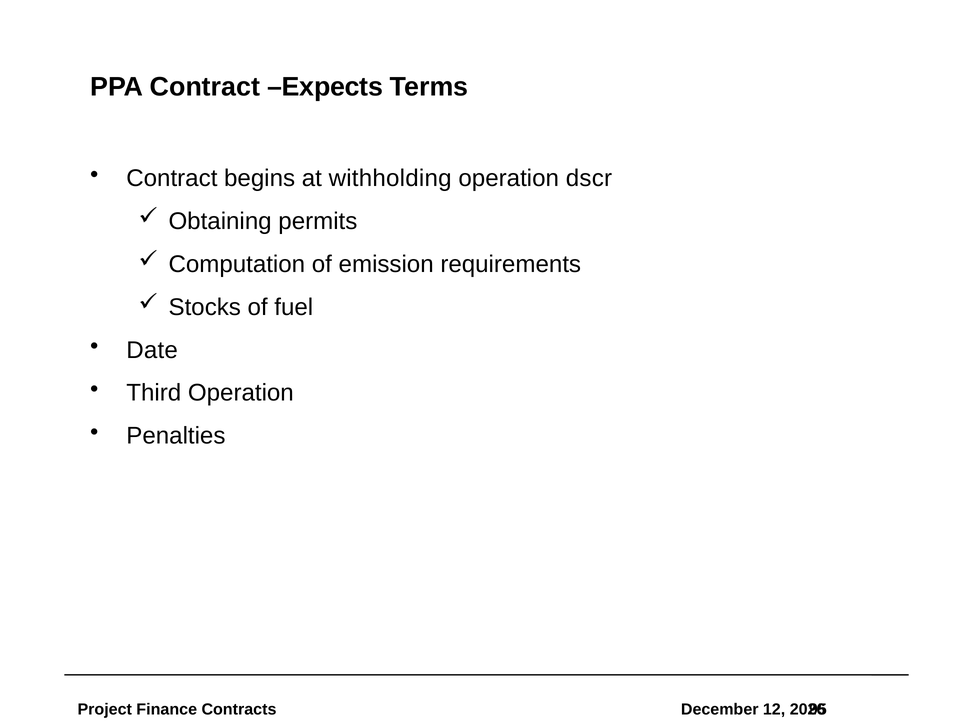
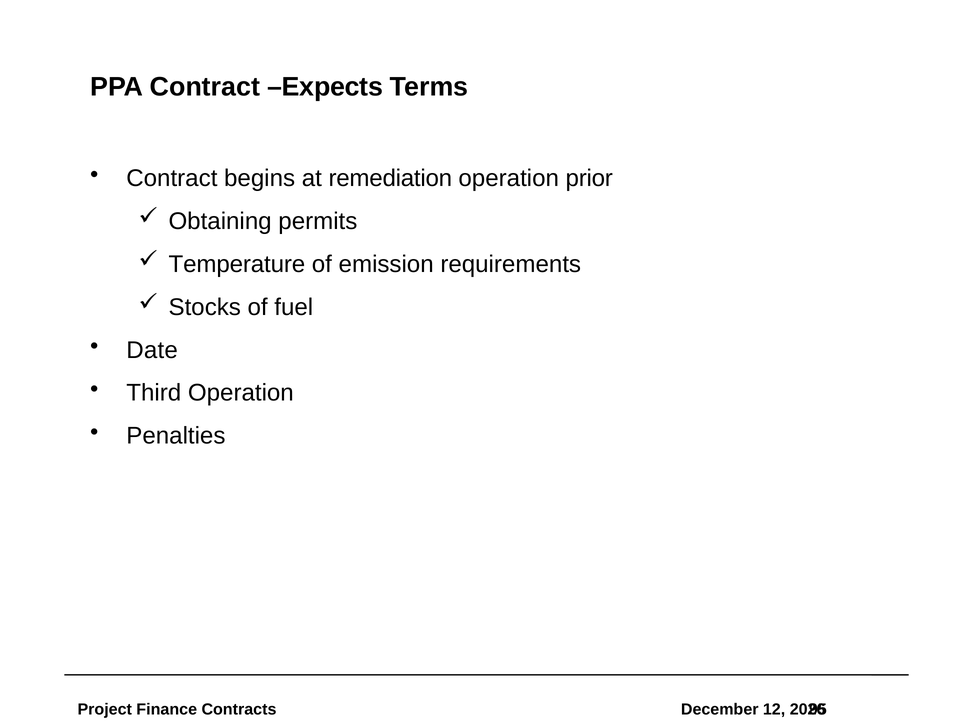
withholding: withholding -> remediation
dscr: dscr -> prior
Computation: Computation -> Temperature
